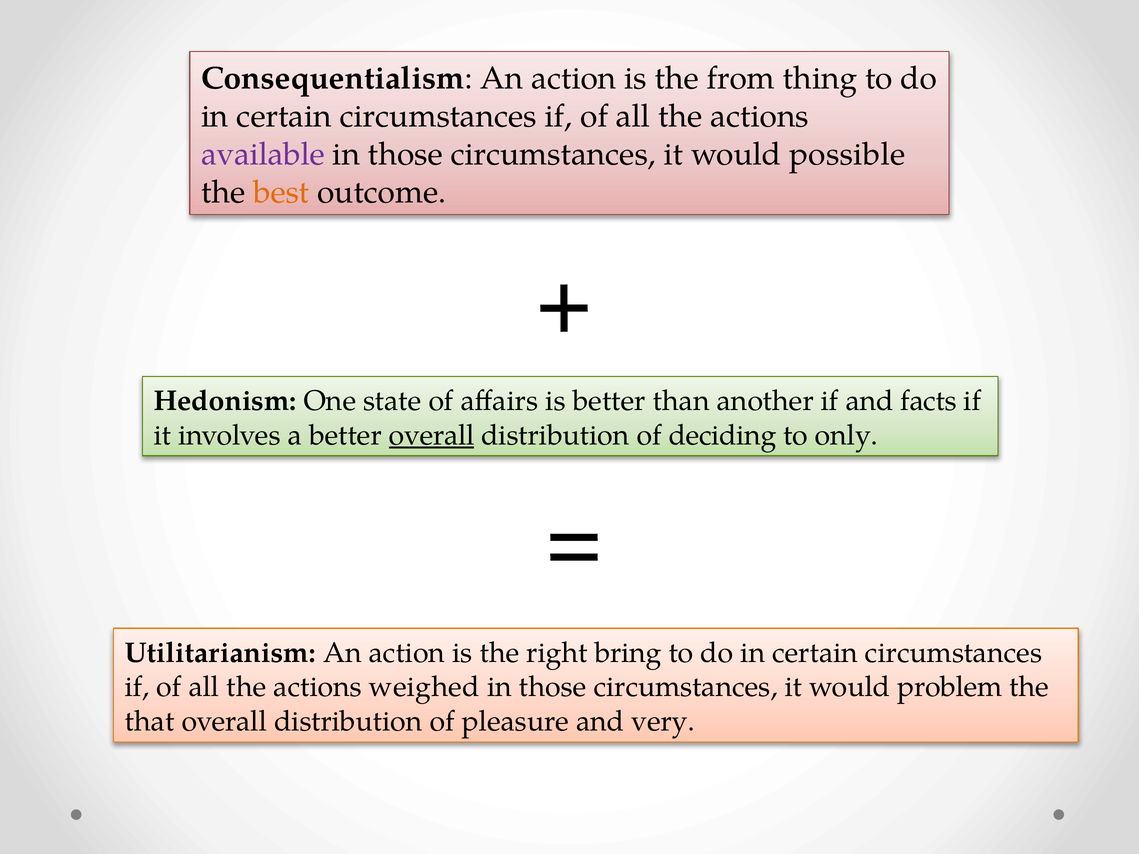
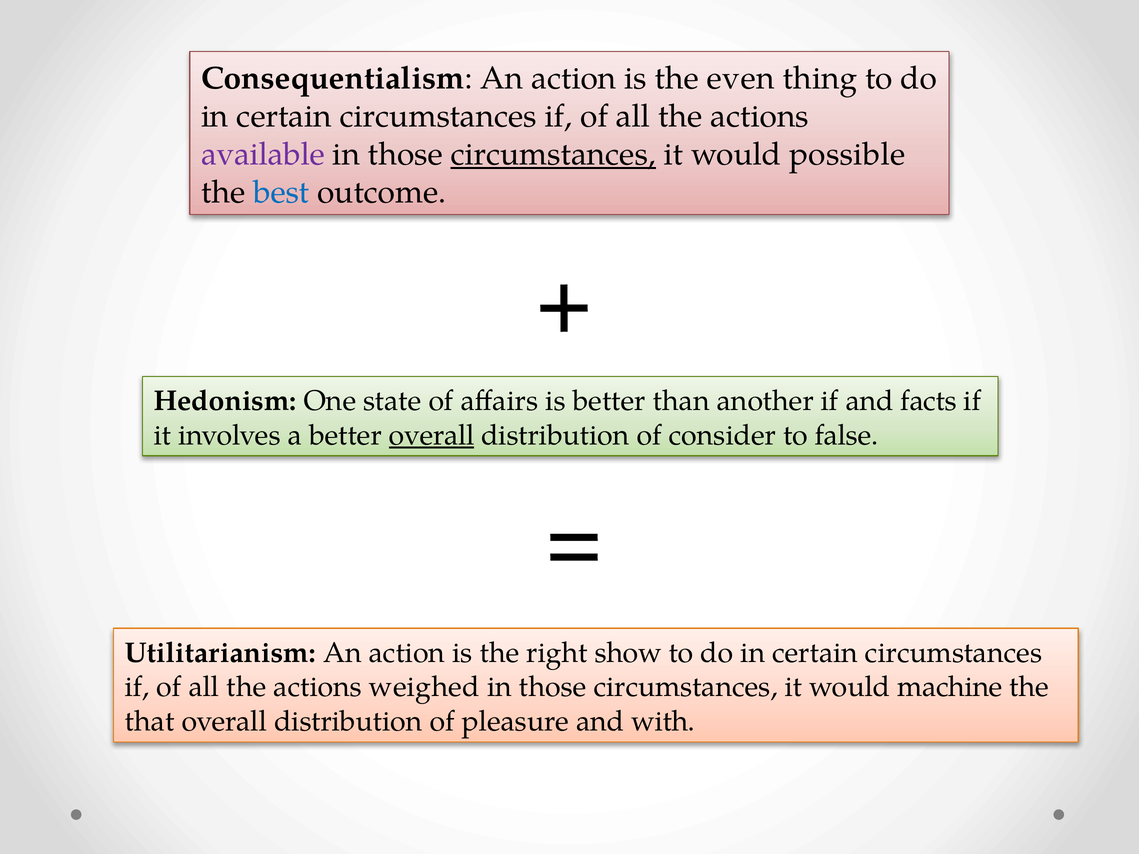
from: from -> even
circumstances at (553, 154) underline: none -> present
best colour: orange -> blue
deciding: deciding -> consider
only: only -> false
bring: bring -> show
problem: problem -> machine
very: very -> with
